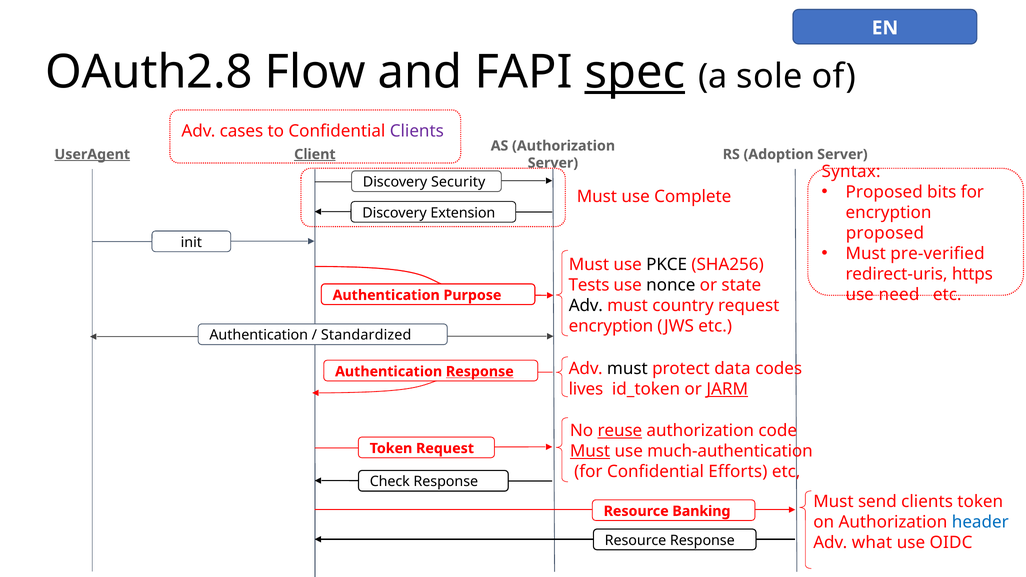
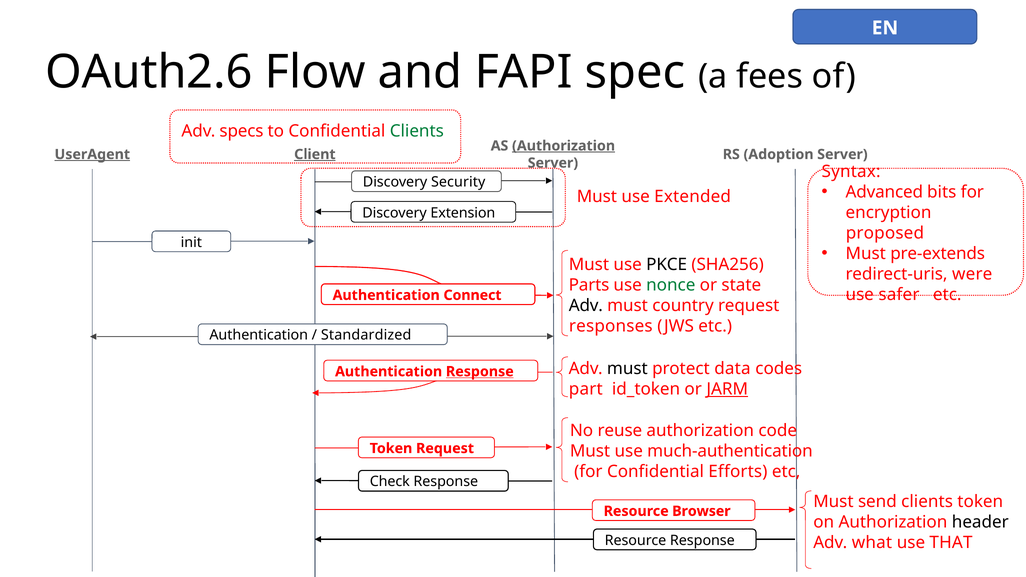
OAuth2.8: OAuth2.8 -> OAuth2.6
spec underline: present -> none
sole: sole -> fees
cases: cases -> specs
Clients at (417, 131) colour: purple -> green
Authorization at (564, 146) underline: none -> present
Proposed at (884, 192): Proposed -> Advanced
Complete: Complete -> Extended
pre-verified: pre-verified -> pre-extends
https: https -> were
Tests: Tests -> Parts
nonce colour: black -> green
need: need -> safer
Purpose: Purpose -> Connect
encryption at (611, 326): encryption -> responses
lives: lives -> part
reuse underline: present -> none
Must at (590, 451) underline: present -> none
Banking: Banking -> Browser
header colour: blue -> black
OIDC: OIDC -> THAT
